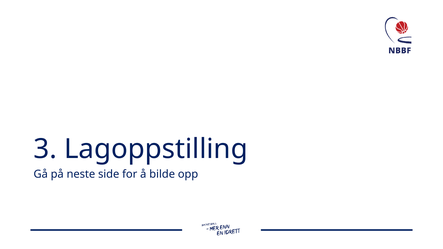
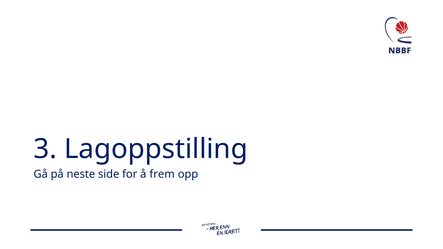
bilde: bilde -> frem
